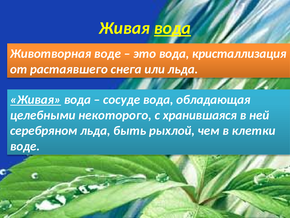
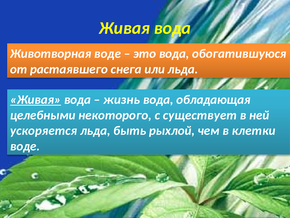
вода at (172, 28) underline: present -> none
кристаллизация: кристаллизация -> обогатившуюся
сосуде: сосуде -> жизнь
хранившаяся: хранившаяся -> существует
серебряном: серебряном -> ускоряется
